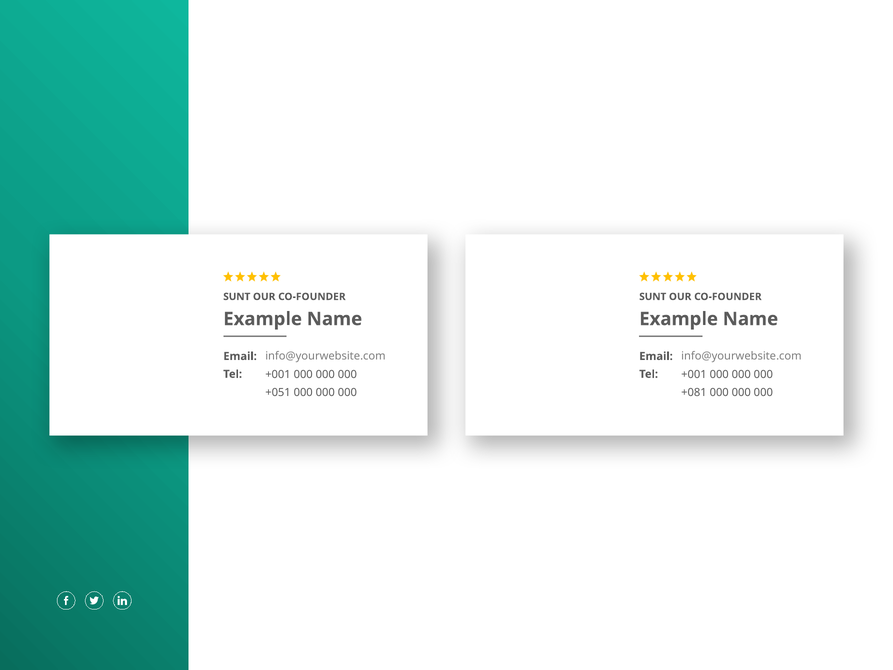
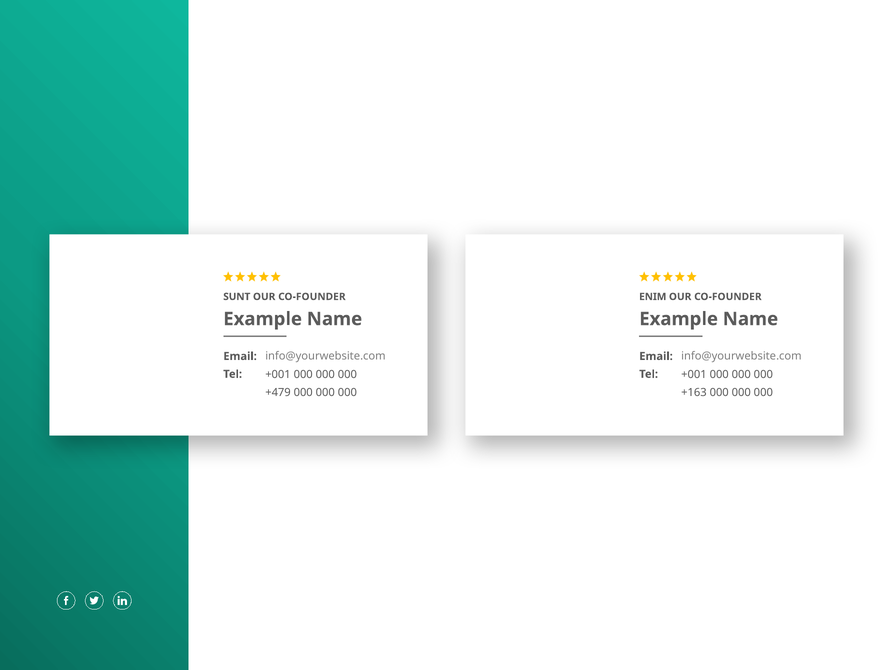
SUNT at (653, 297): SUNT -> ENIM
+051: +051 -> +479
+081: +081 -> +163
